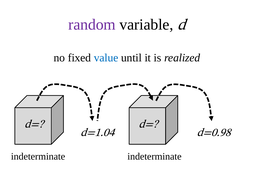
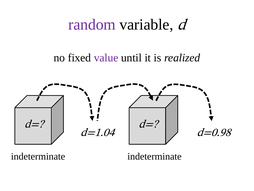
value colour: blue -> purple
